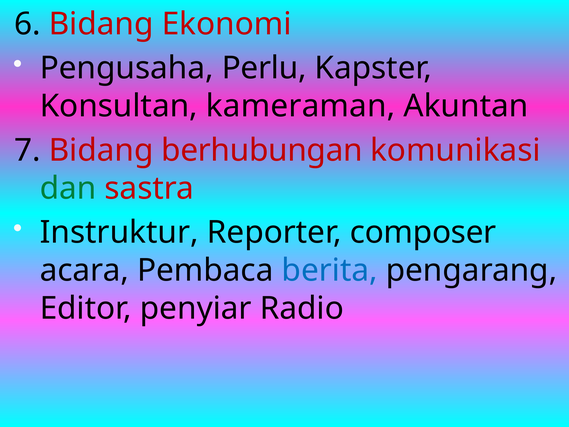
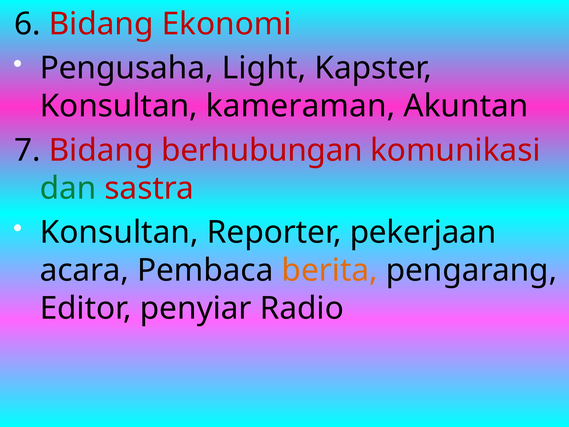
Perlu: Perlu -> Light
Instruktur at (119, 232): Instruktur -> Konsultan
composer: composer -> pekerjaan
berita colour: blue -> orange
